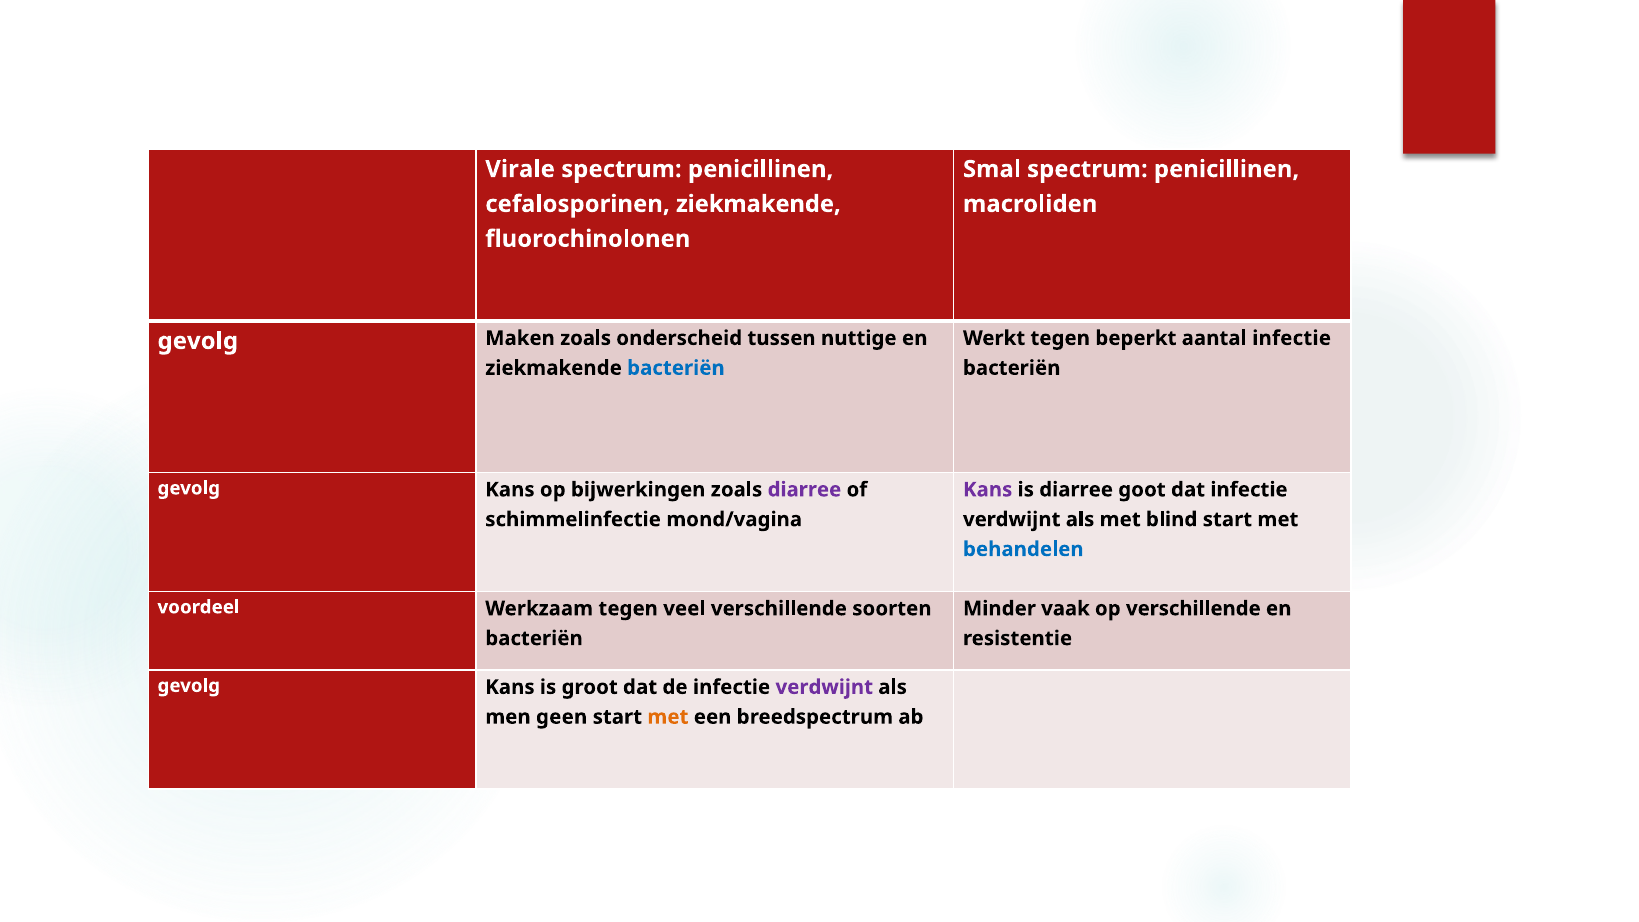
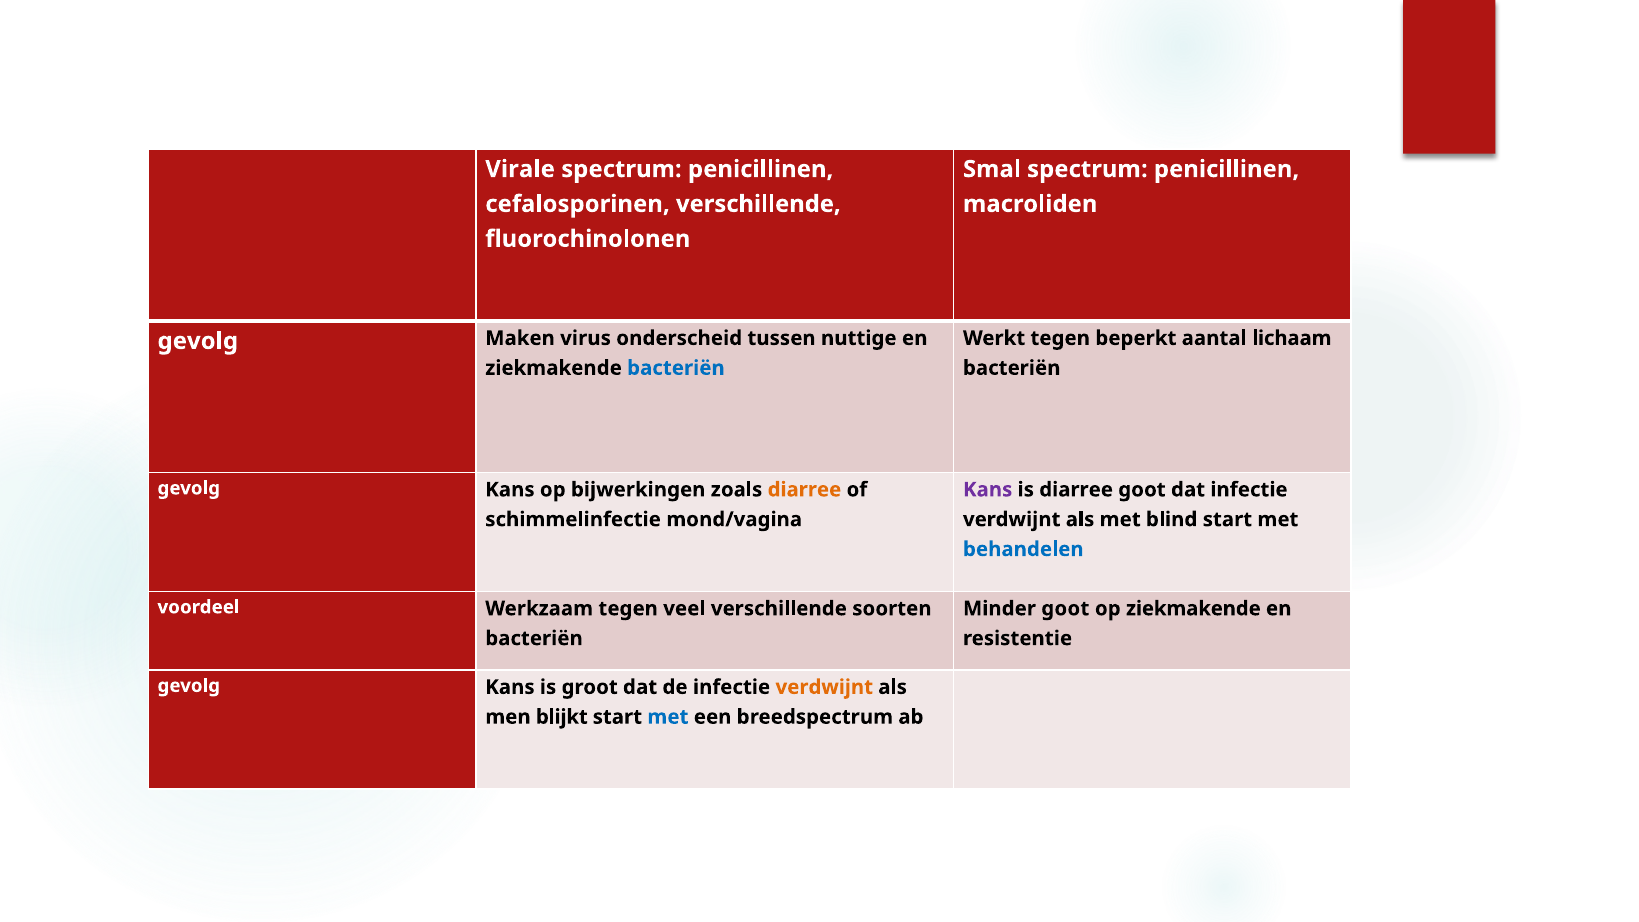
cefalosporinen ziekmakende: ziekmakende -> verschillende
aantal infectie: infectie -> lichaam
Maken zoals: zoals -> virus
diarree at (804, 490) colour: purple -> orange
Minder vaak: vaak -> goot
op verschillende: verschillende -> ziekmakende
verdwijnt at (824, 687) colour: purple -> orange
geen: geen -> blijkt
met at (668, 717) colour: orange -> blue
